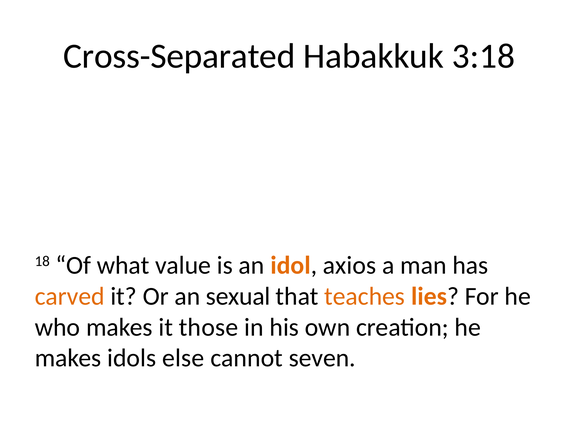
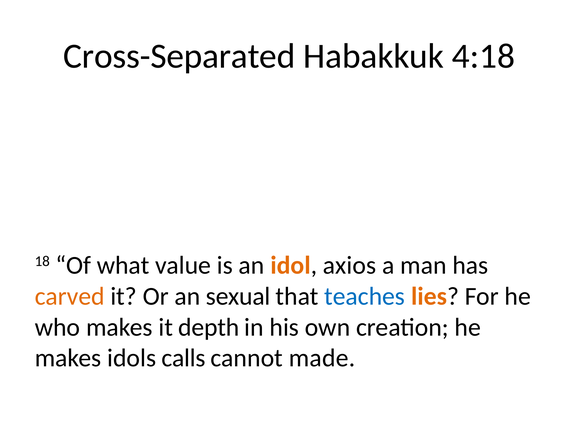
3:18: 3:18 -> 4:18
teaches colour: orange -> blue
those: those -> depth
else: else -> calls
seven: seven -> made
